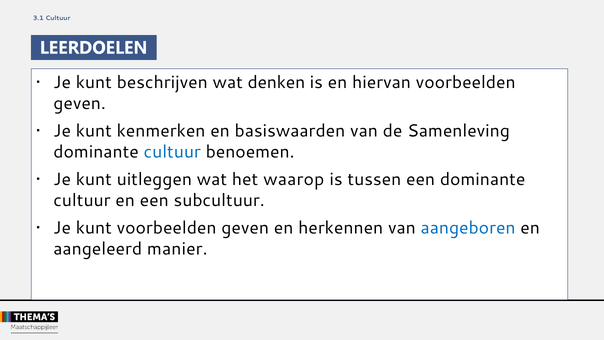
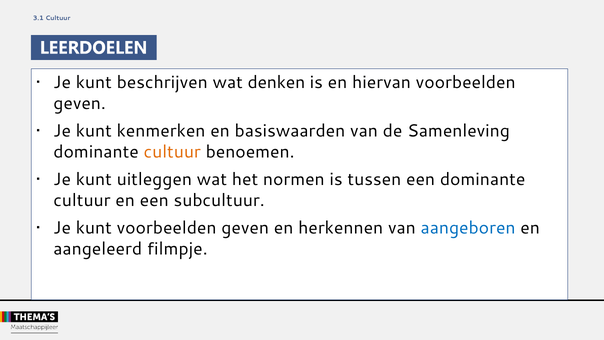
cultuur at (172, 152) colour: blue -> orange
waarop: waarop -> normen
manier: manier -> filmpje
